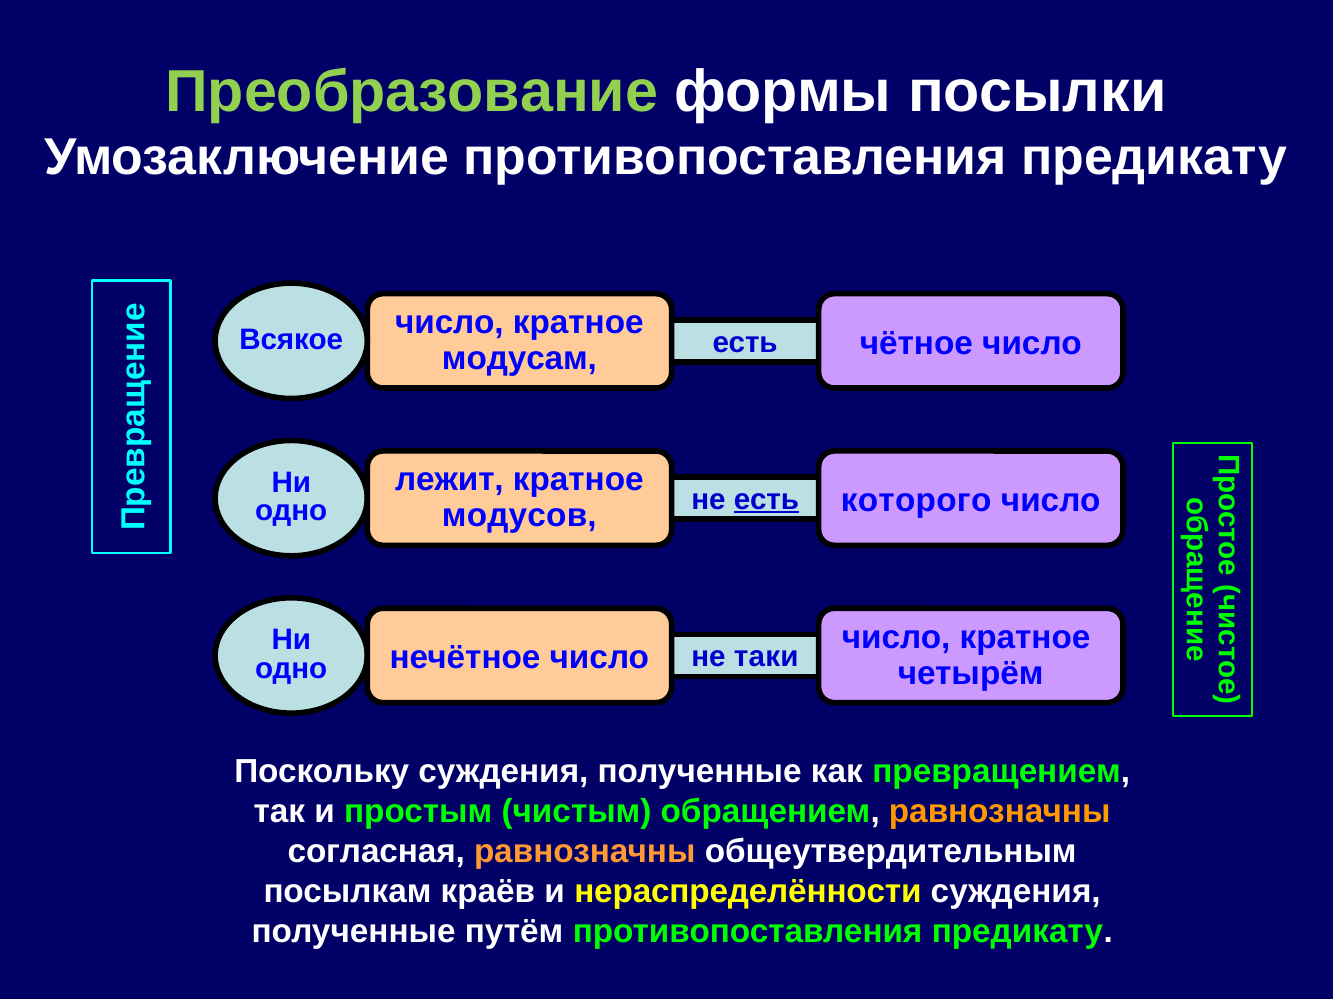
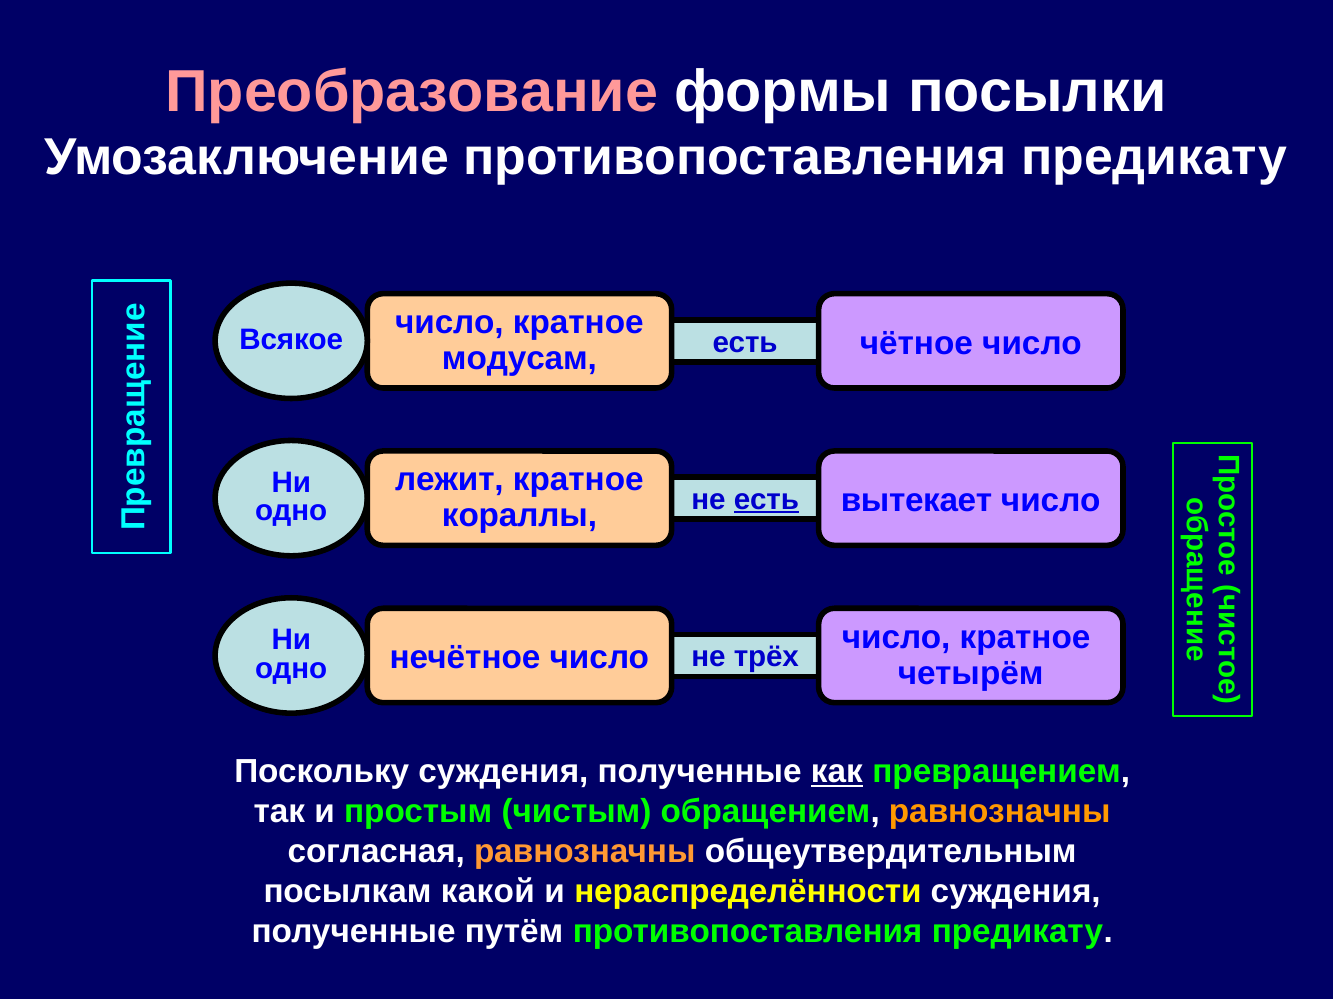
Преобразование colour: light green -> pink
которого: которого -> вытекает
модусов: модусов -> кораллы
таки: таки -> трёх
как underline: none -> present
краёв: краёв -> какой
